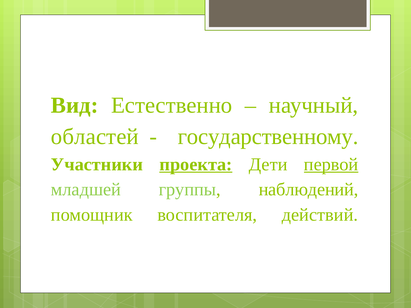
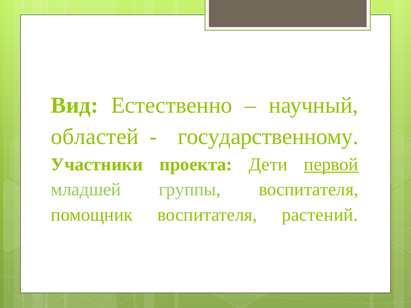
проекта underline: present -> none
группы наблюдений: наблюдений -> воспитателя
действий: действий -> растений
